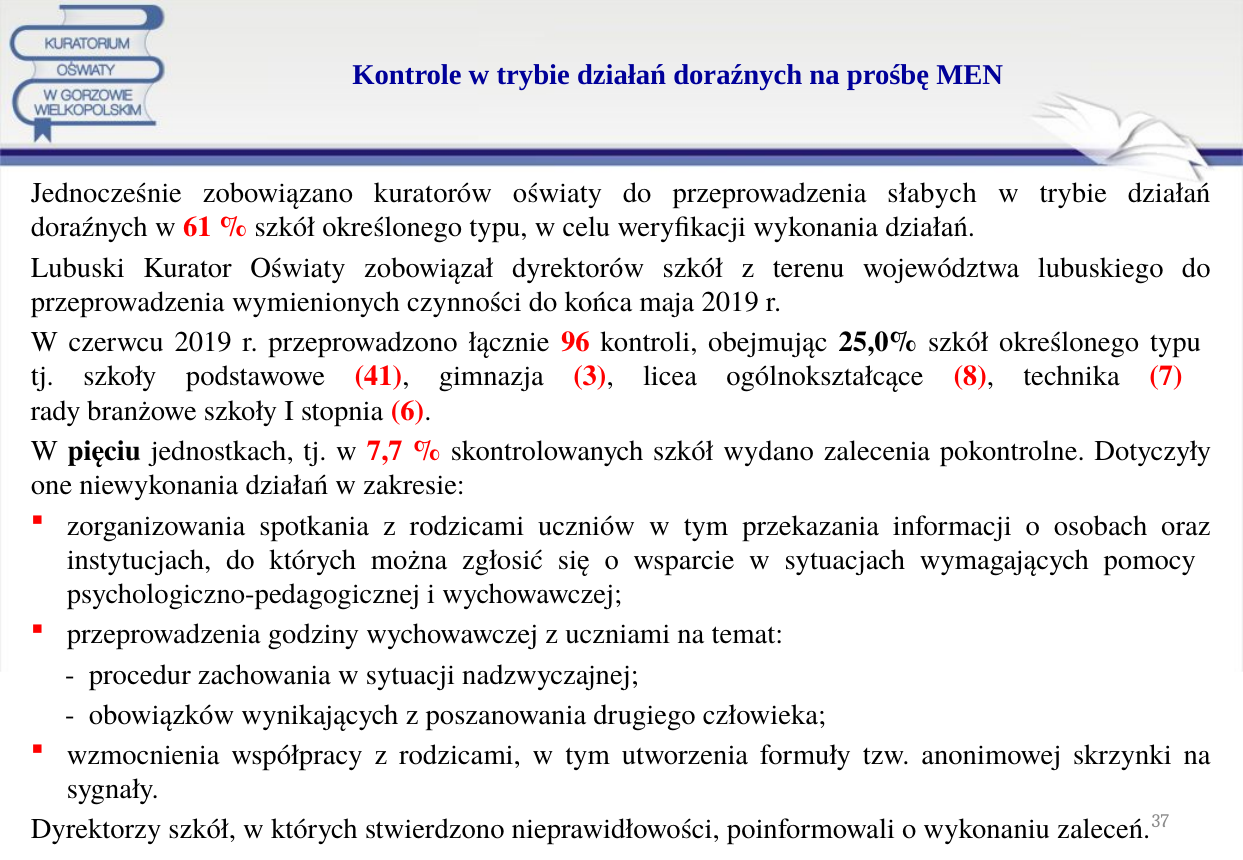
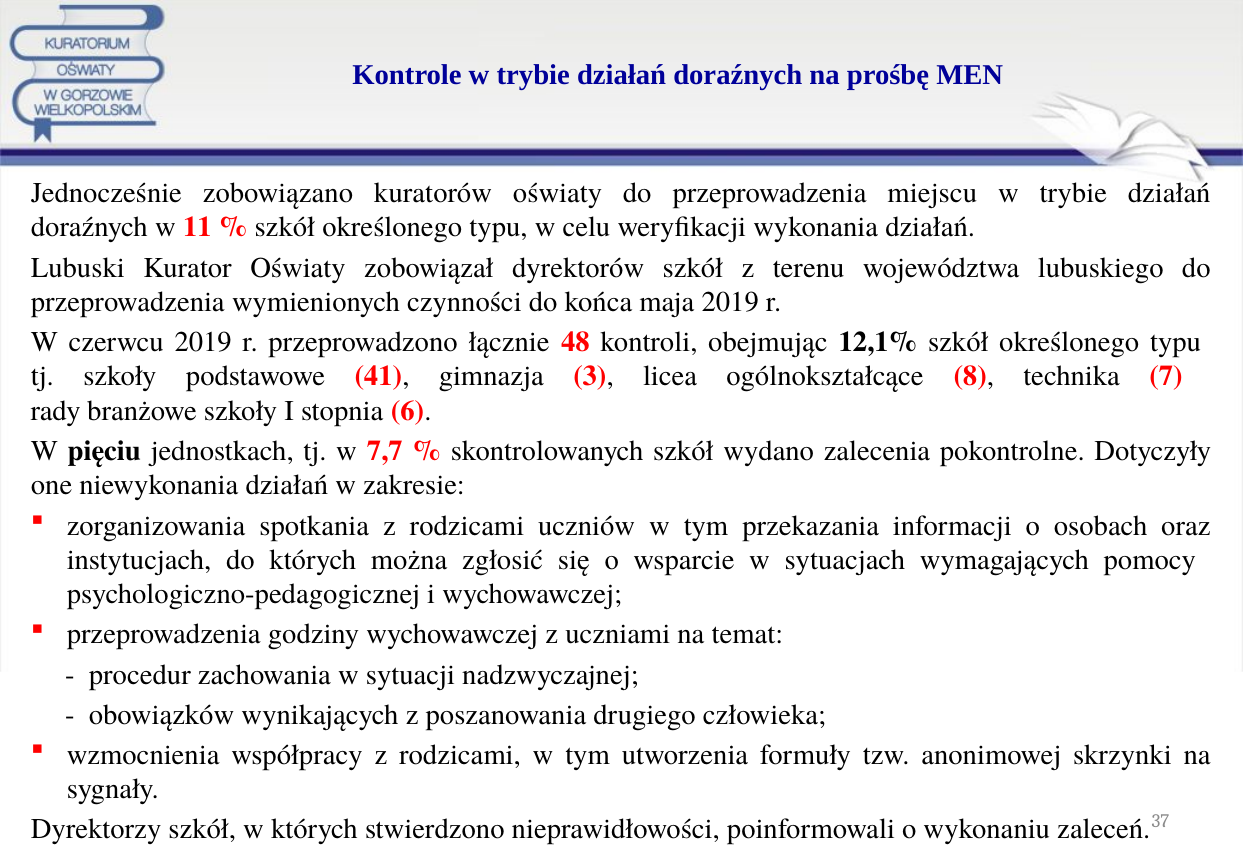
słabych: słabych -> miejscu
61: 61 -> 11
96: 96 -> 48
25,0%: 25,0% -> 12,1%
